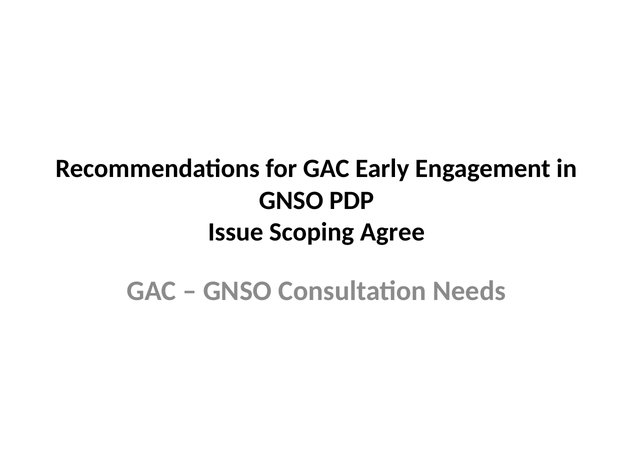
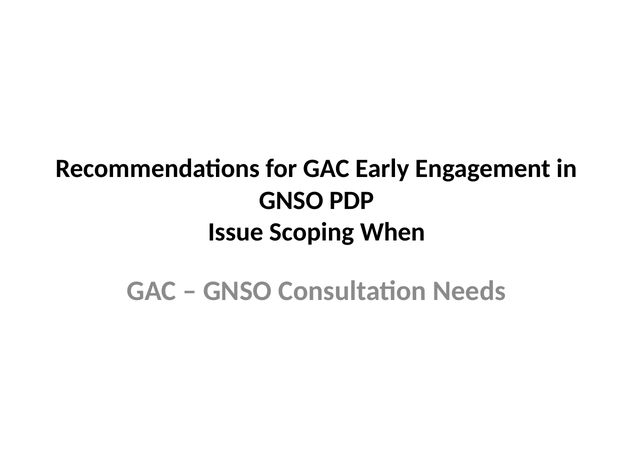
Agree: Agree -> When
